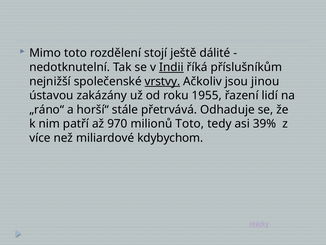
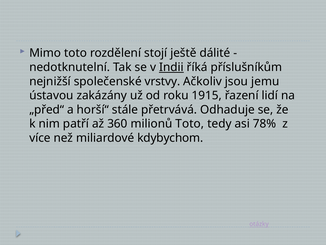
vrstvy underline: present -> none
jinou: jinou -> jemu
1955: 1955 -> 1915
„ráno“: „ráno“ -> „před“
970: 970 -> 360
39%: 39% -> 78%
